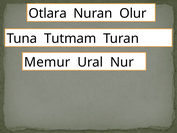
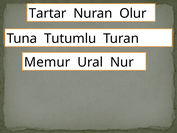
Otlara: Otlara -> Tartar
Tutmam: Tutmam -> Tutumlu
